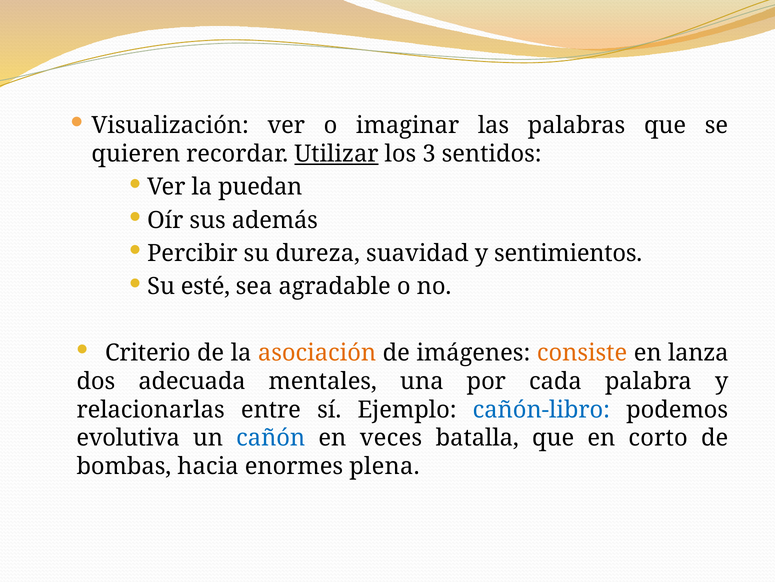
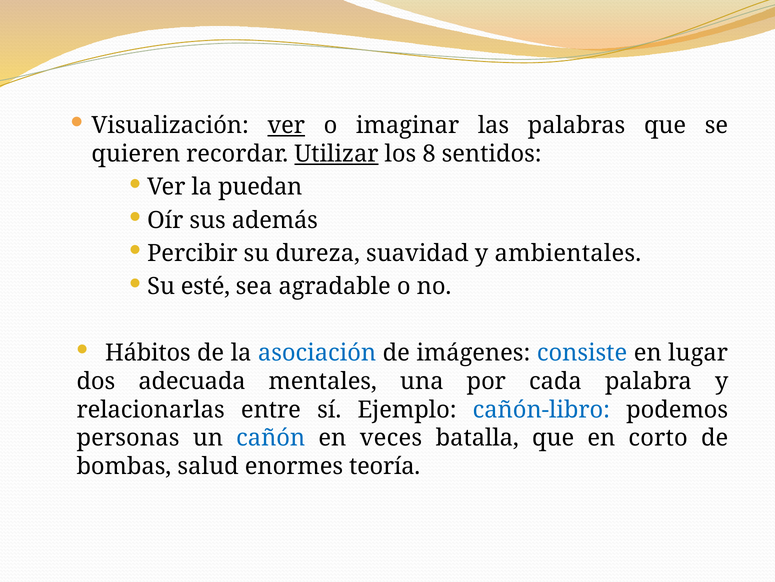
ver underline: none -> present
3: 3 -> 8
sentimientos: sentimientos -> ambientales
Criterio: Criterio -> Hábitos
asociación colour: orange -> blue
consiste colour: orange -> blue
lanza: lanza -> lugar
evolutiva: evolutiva -> personas
hacia: hacia -> salud
plena: plena -> teoría
